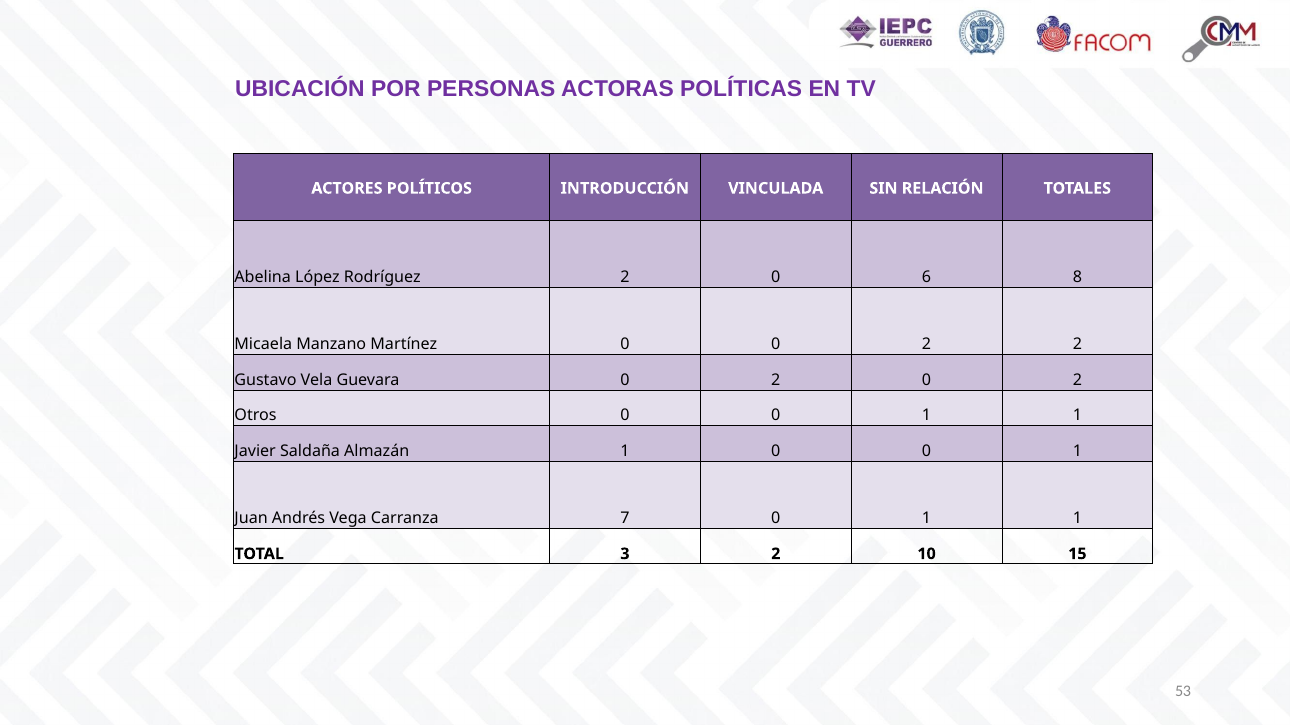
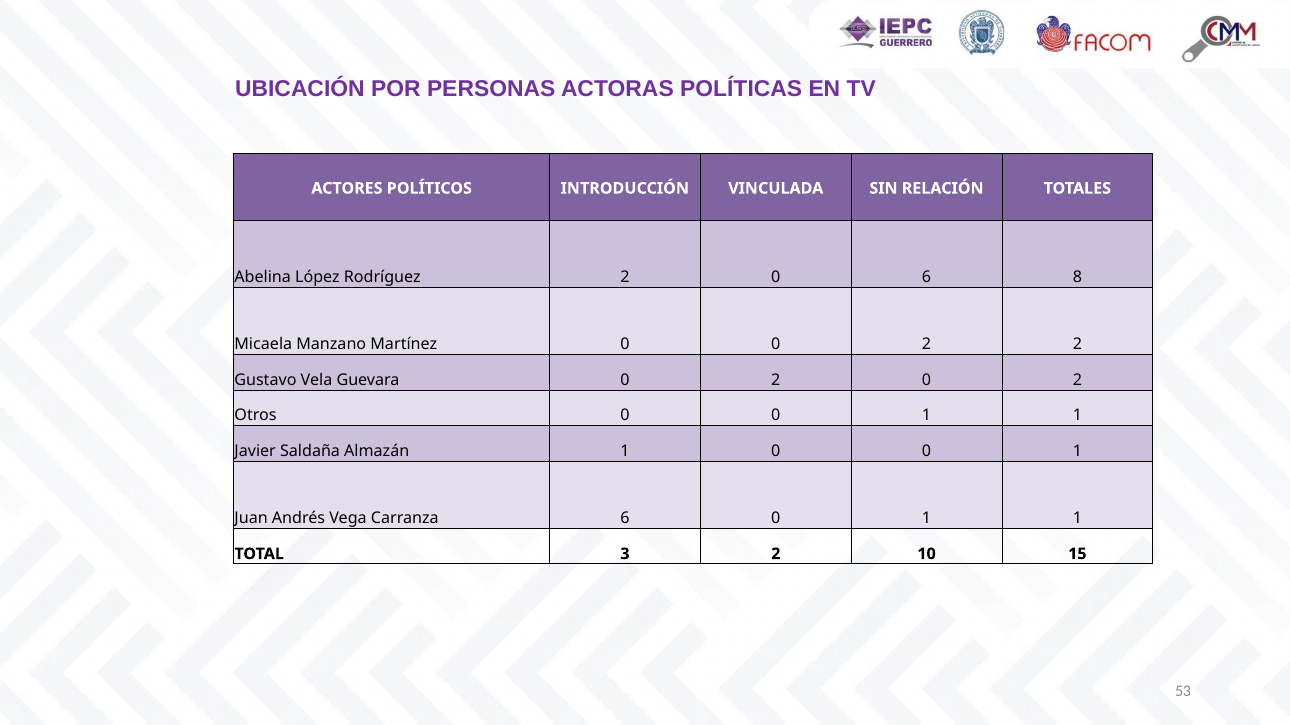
Carranza 7: 7 -> 6
